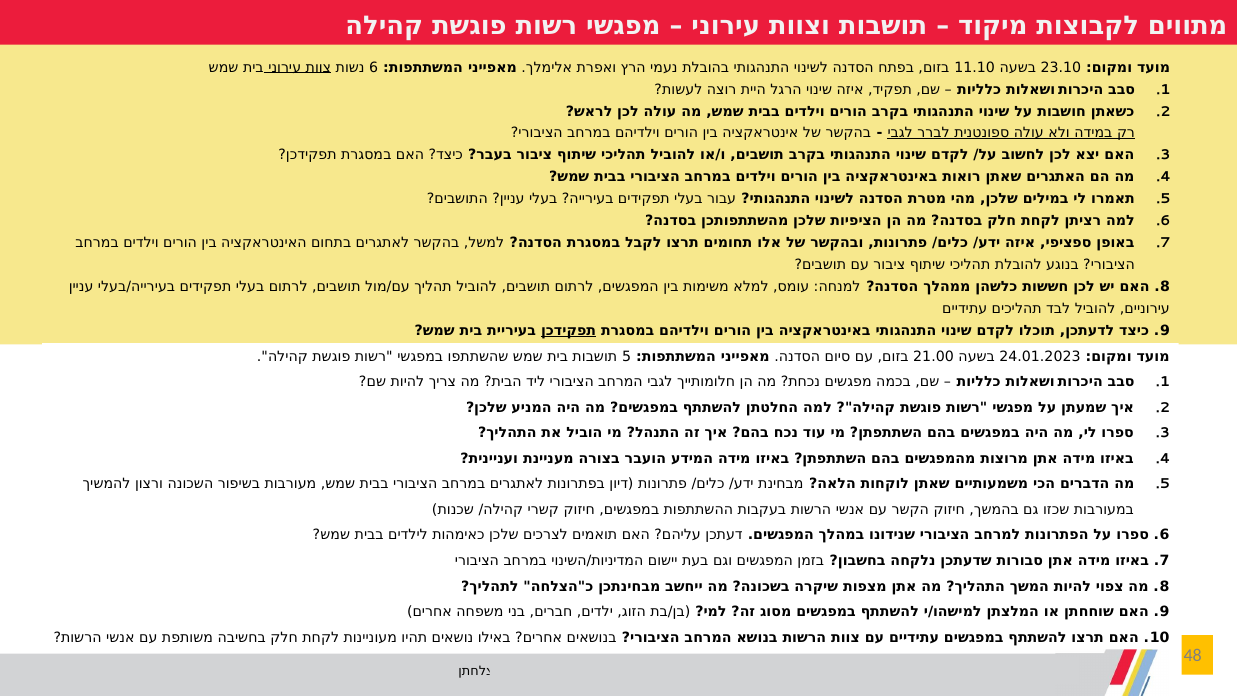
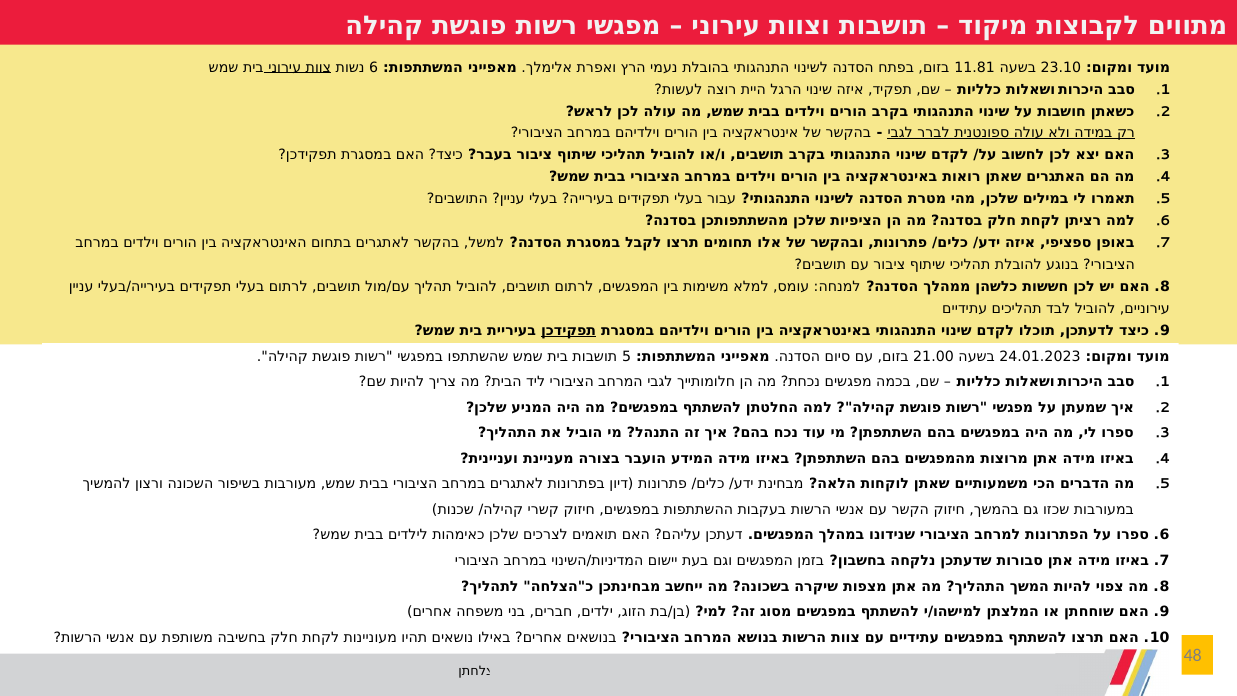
11.10: 11.10 -> 11.81
